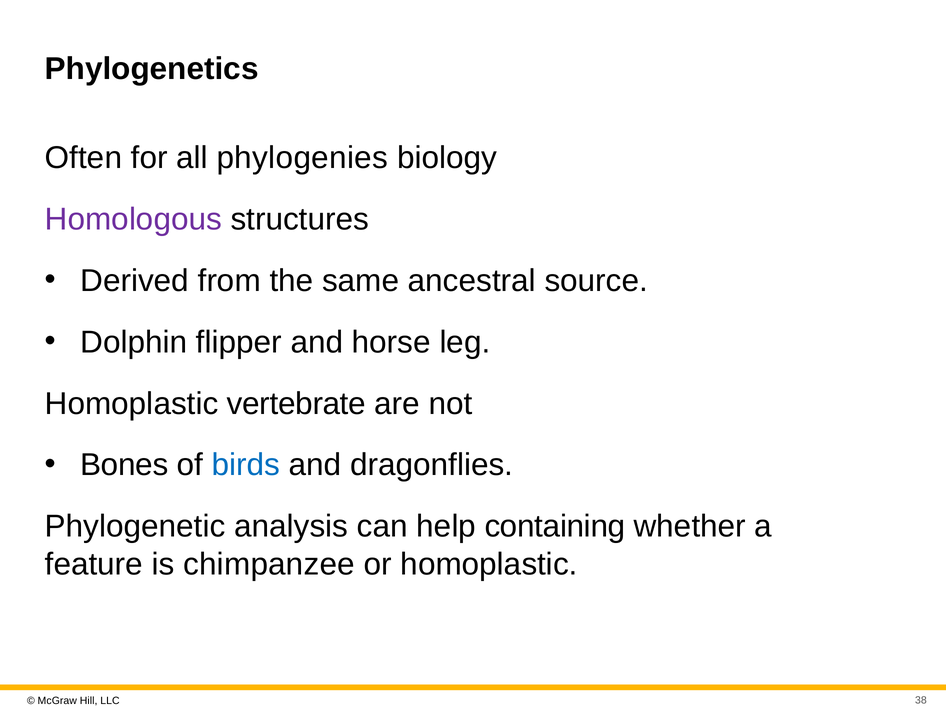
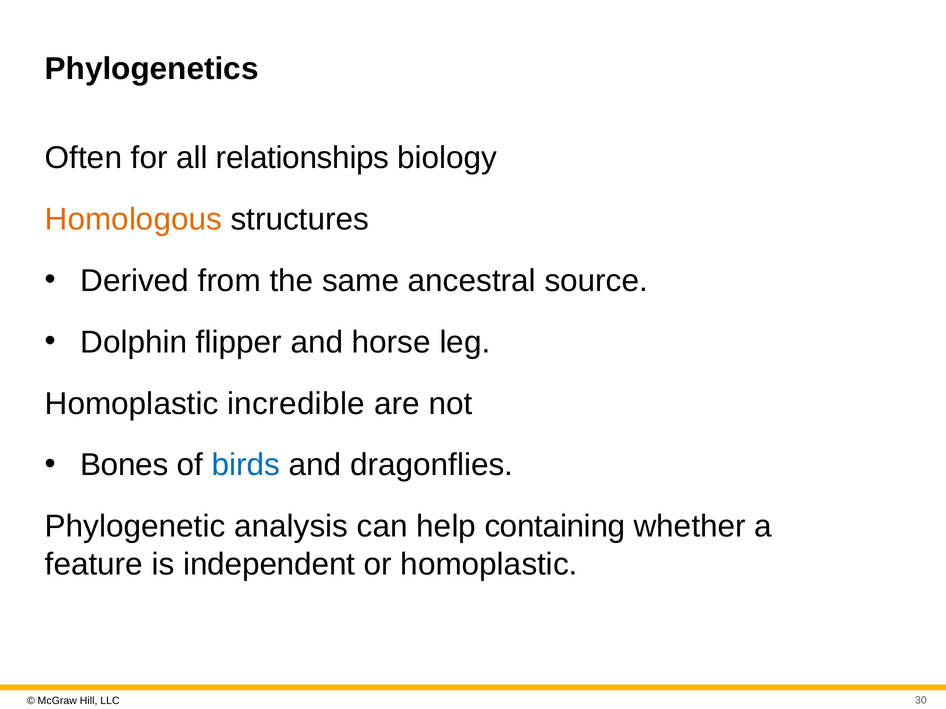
phylogenies: phylogenies -> relationships
Homologous colour: purple -> orange
vertebrate: vertebrate -> incredible
chimpanzee: chimpanzee -> independent
38: 38 -> 30
